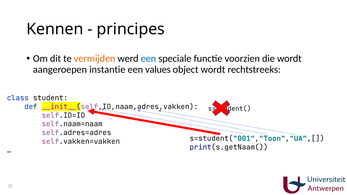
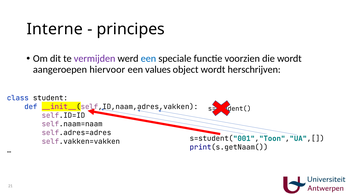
Kennen: Kennen -> Interne
vermijden colour: orange -> purple
instantie: instantie -> hiervoor
rechtstreeks: rechtstreeks -> herschrijven
